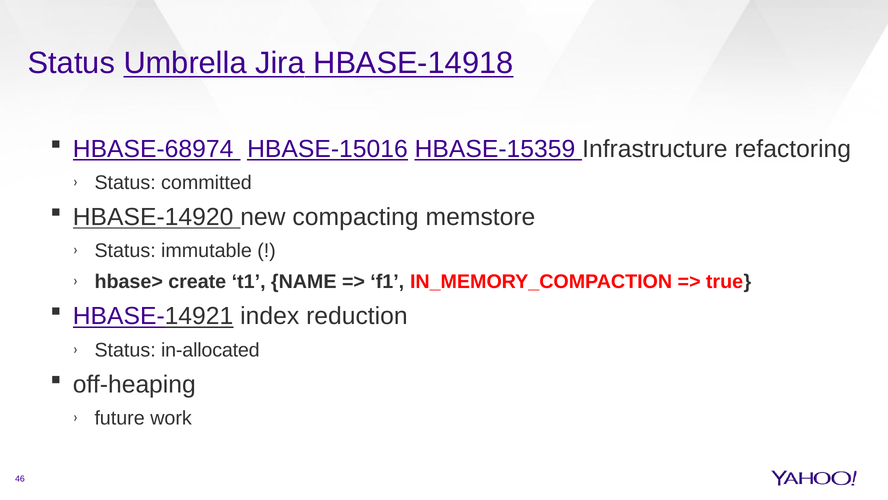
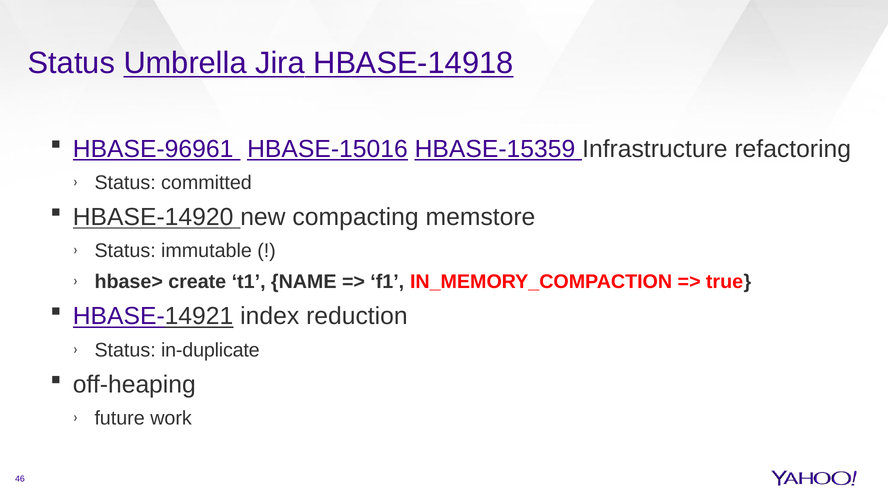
HBASE-68974: HBASE-68974 -> HBASE-96961
in-allocated: in-allocated -> in-duplicate
